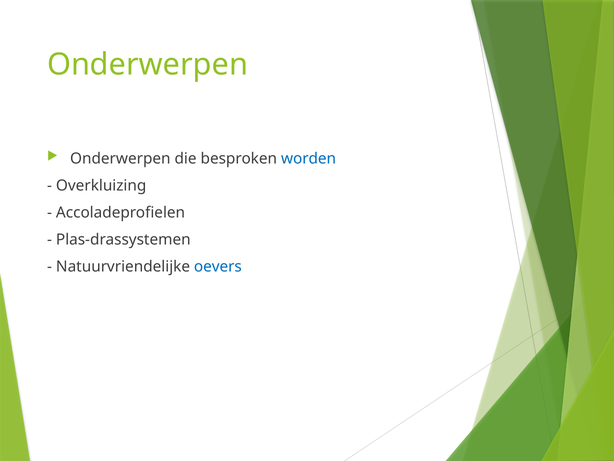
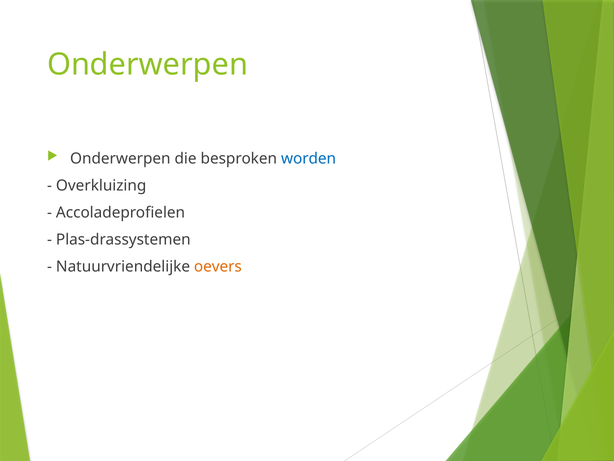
oevers colour: blue -> orange
